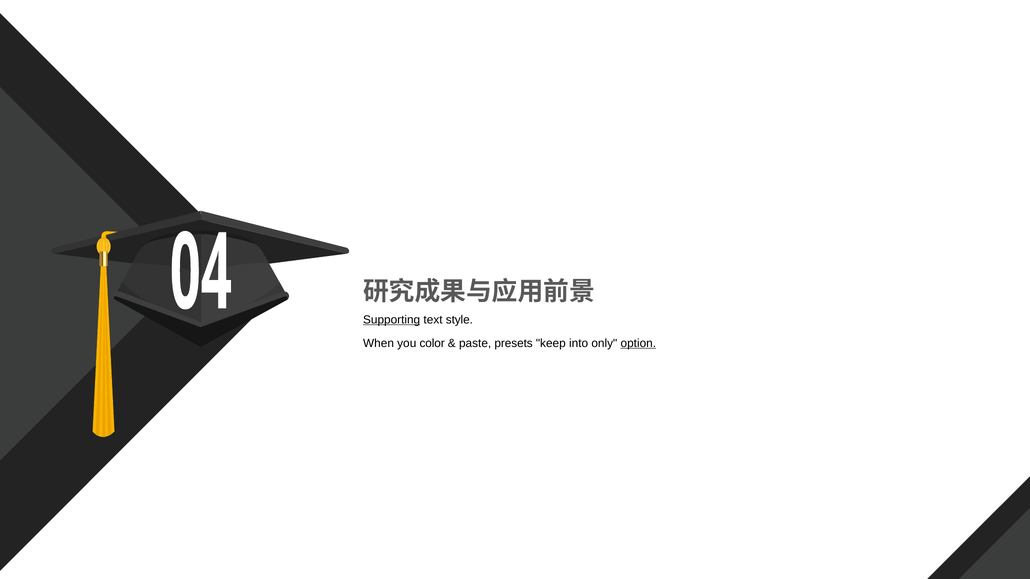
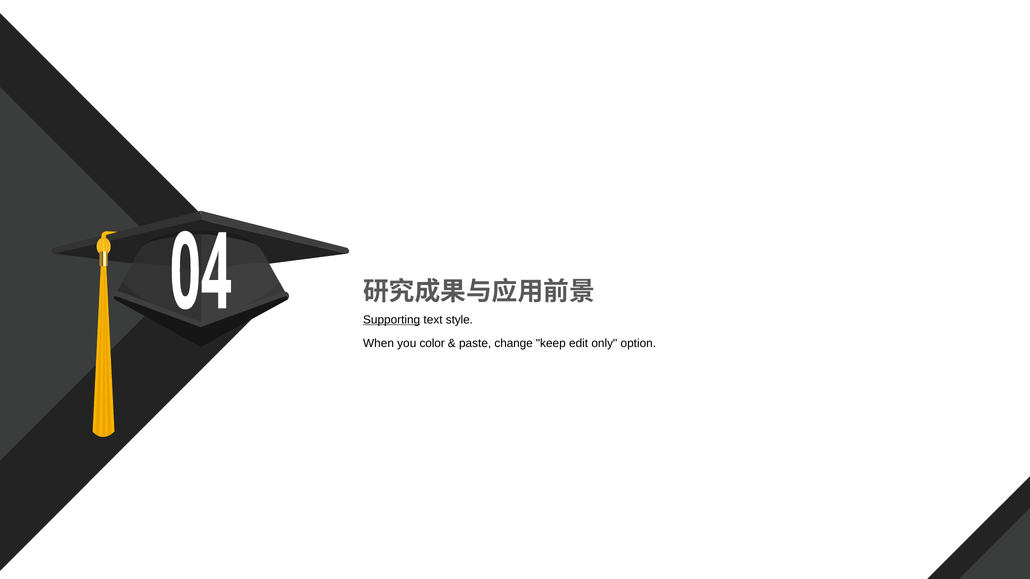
presets: presets -> change
into: into -> edit
option underline: present -> none
